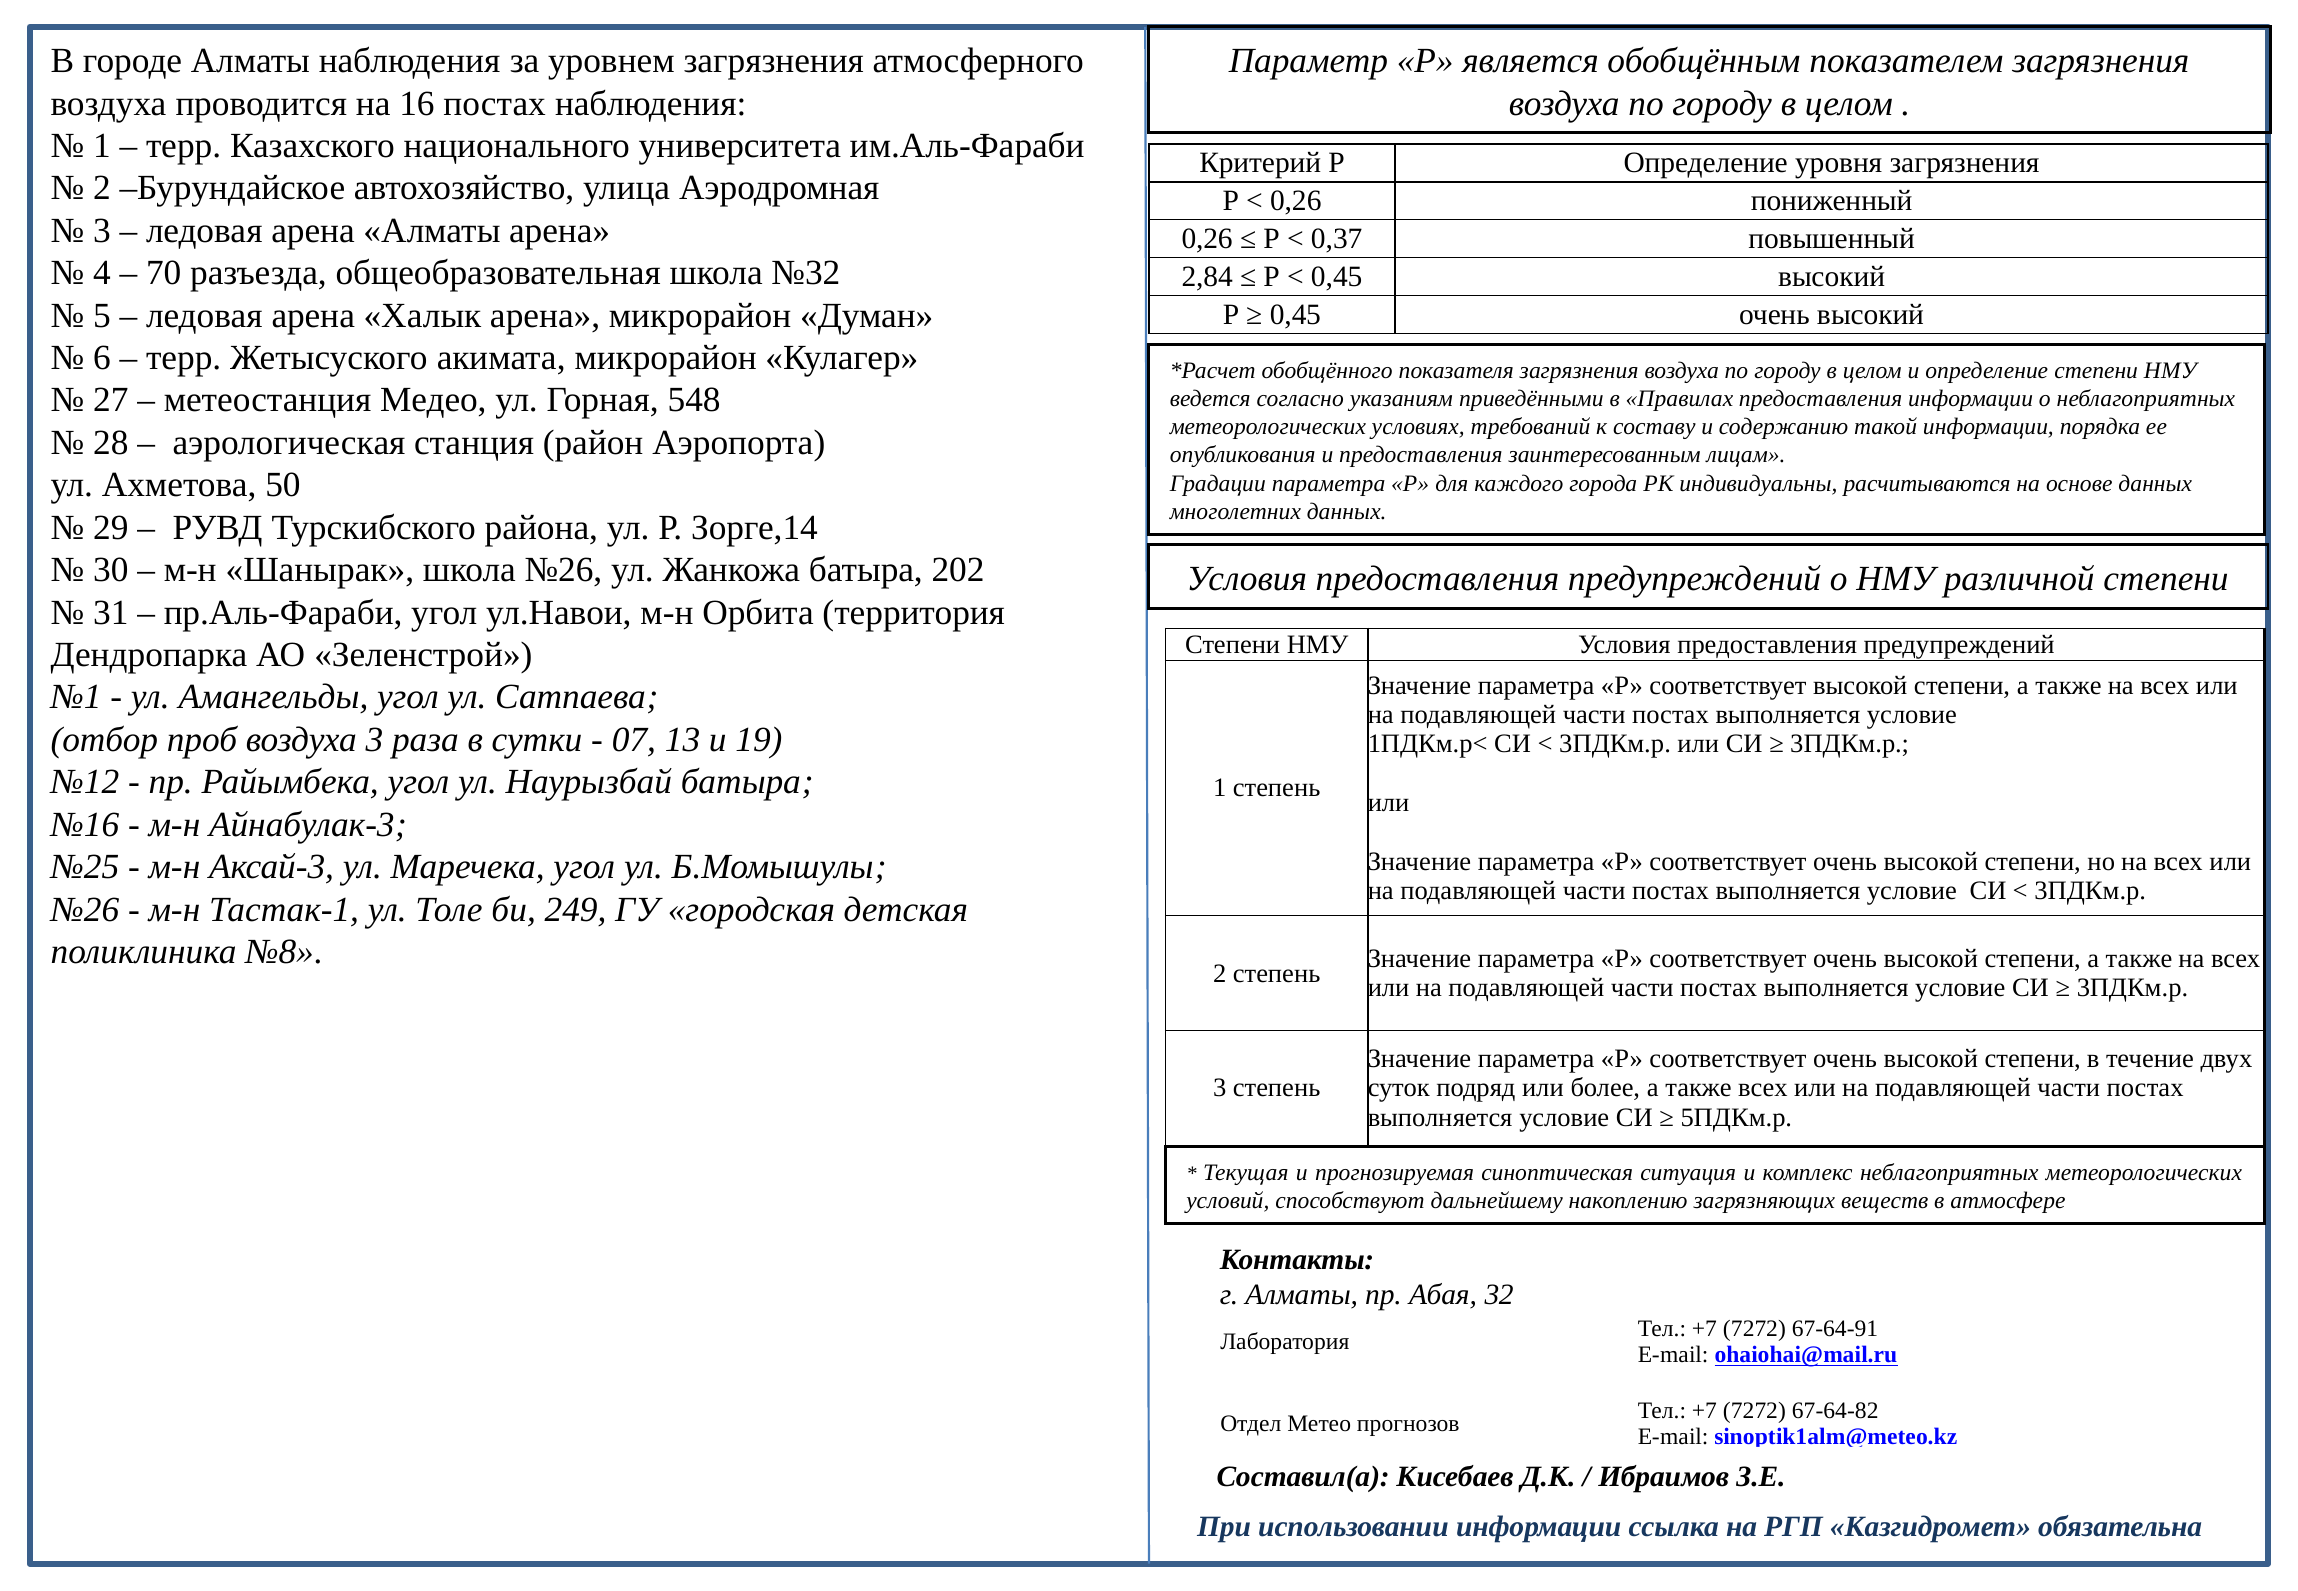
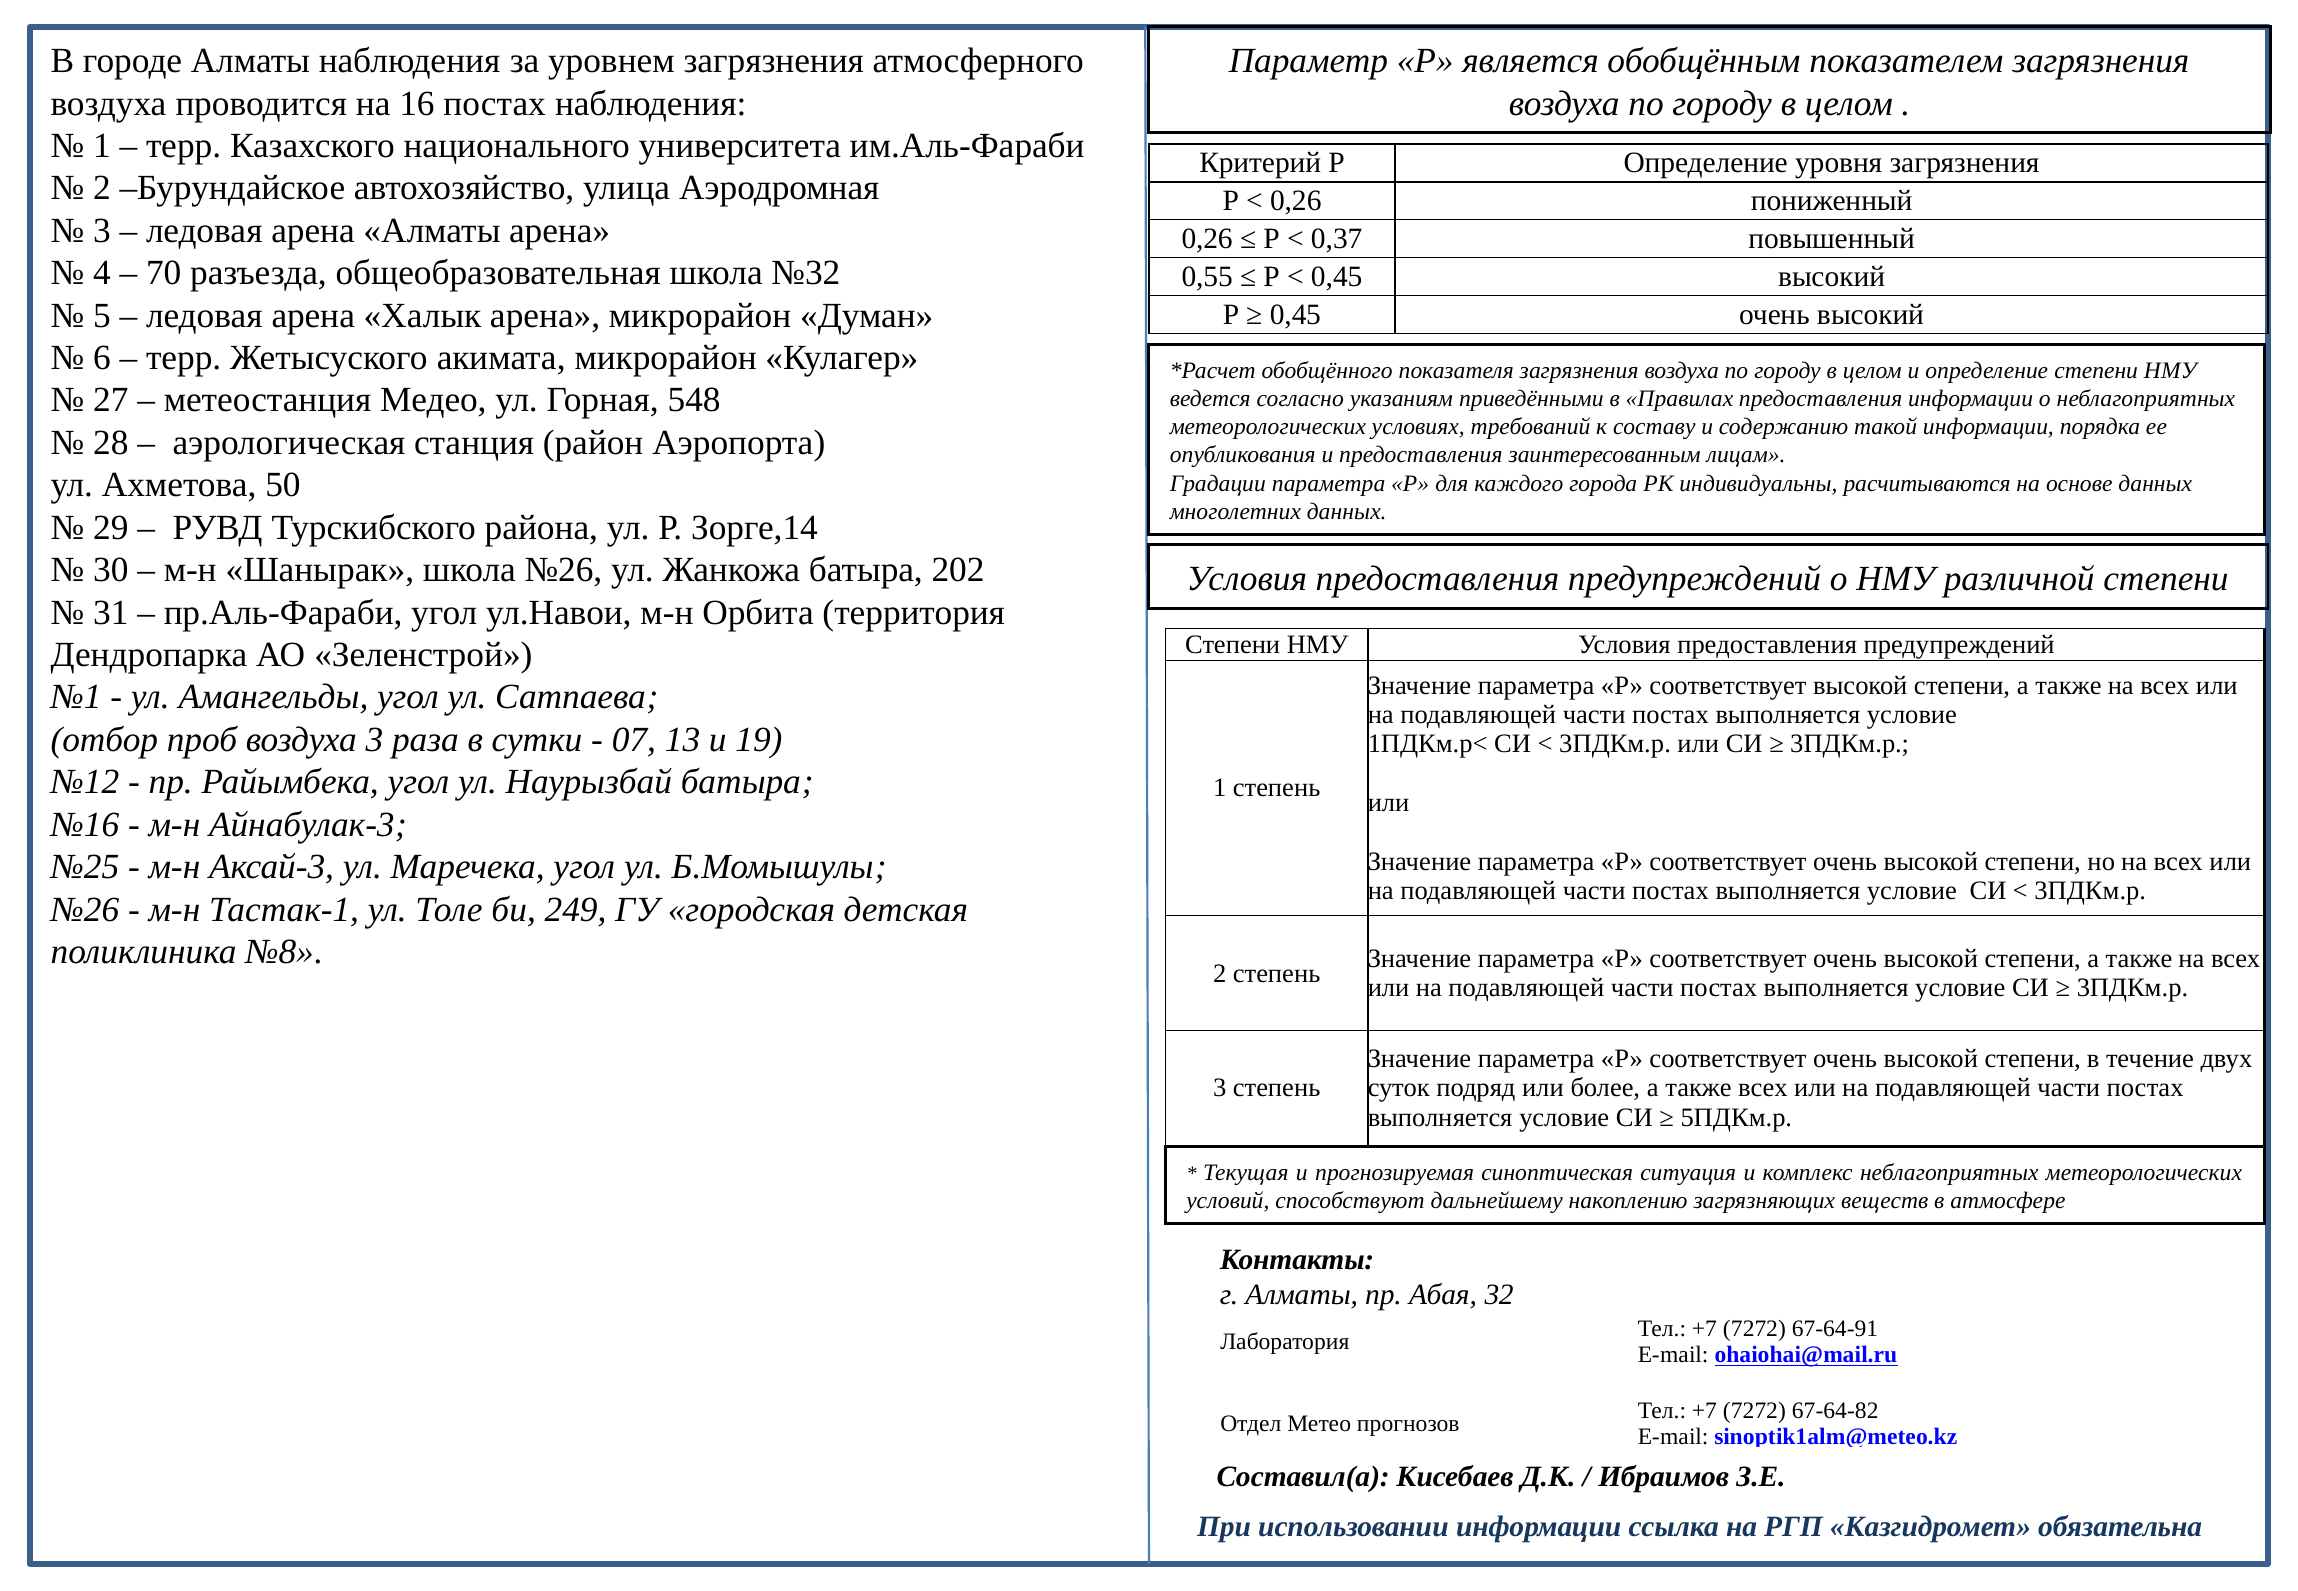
2,84: 2,84 -> 0,55
